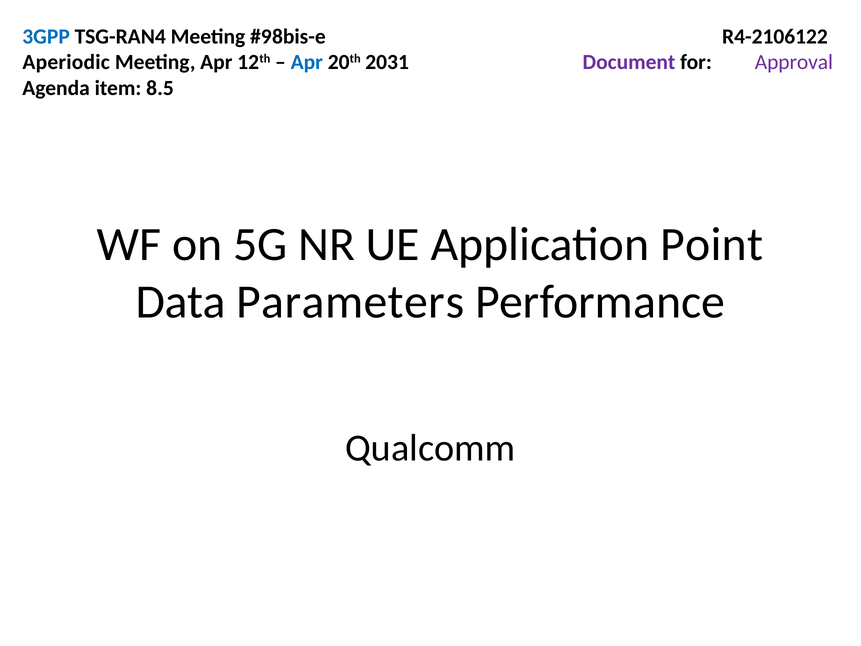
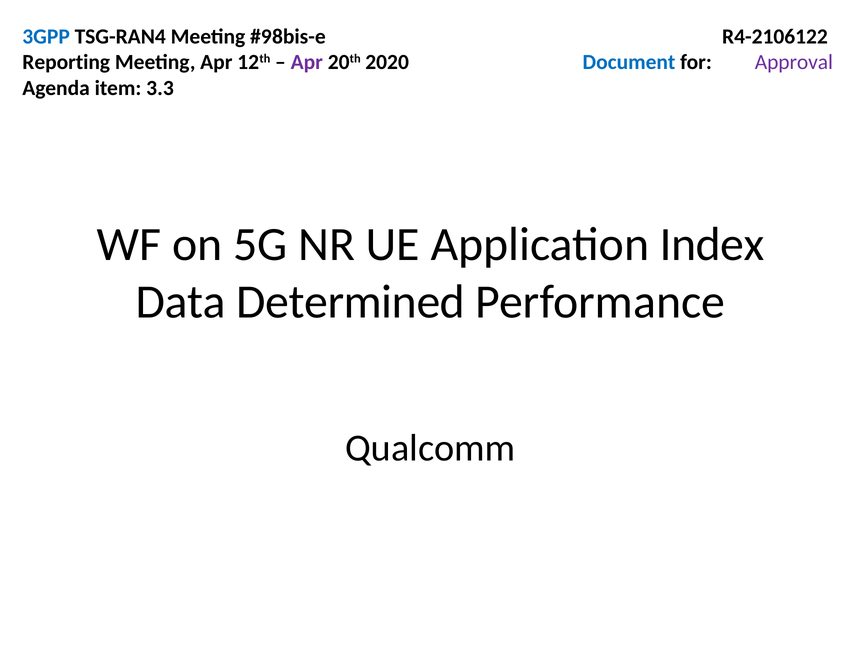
Aperiodic: Aperiodic -> Reporting
Apr at (307, 62) colour: blue -> purple
2031: 2031 -> 2020
Document colour: purple -> blue
8.5: 8.5 -> 3.3
Point: Point -> Index
Parameters: Parameters -> Determined
